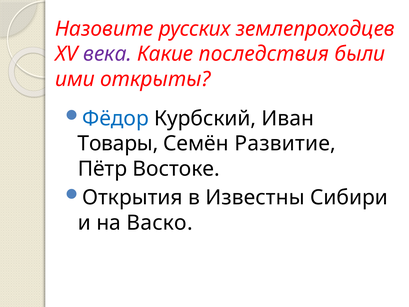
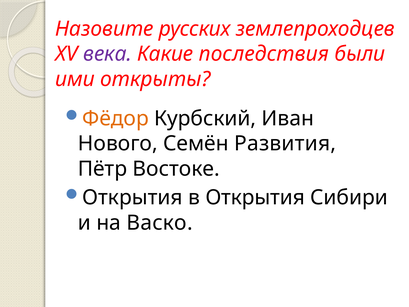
Фёдор colour: blue -> orange
Товары: Товары -> Нового
Развитие: Развитие -> Развития
в Известны: Известны -> Открытия
